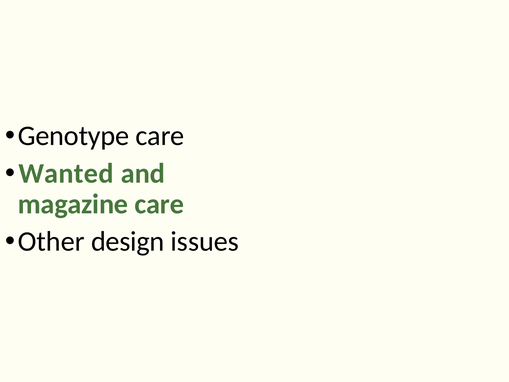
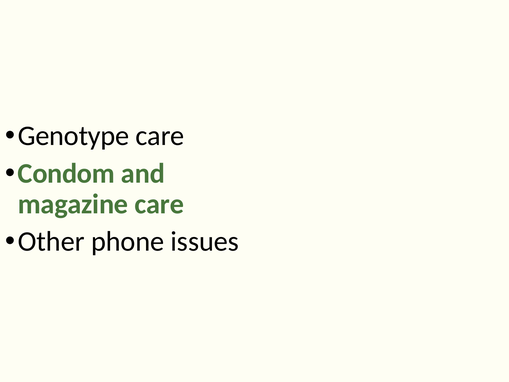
Wanted: Wanted -> Condom
design: design -> phone
